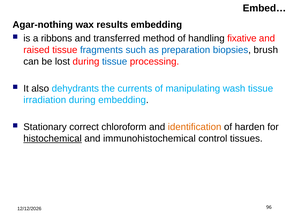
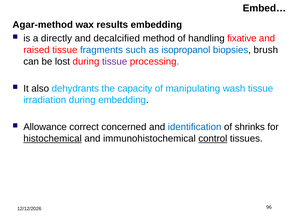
Agar-nothing: Agar-nothing -> Agar-method
ribbons: ribbons -> directly
transferred: transferred -> decalcified
preparation: preparation -> isopropanol
tissue at (115, 61) colour: blue -> purple
currents: currents -> capacity
Stationary: Stationary -> Allowance
chloroform: chloroform -> concerned
identification colour: orange -> blue
harden: harden -> shrinks
control underline: none -> present
